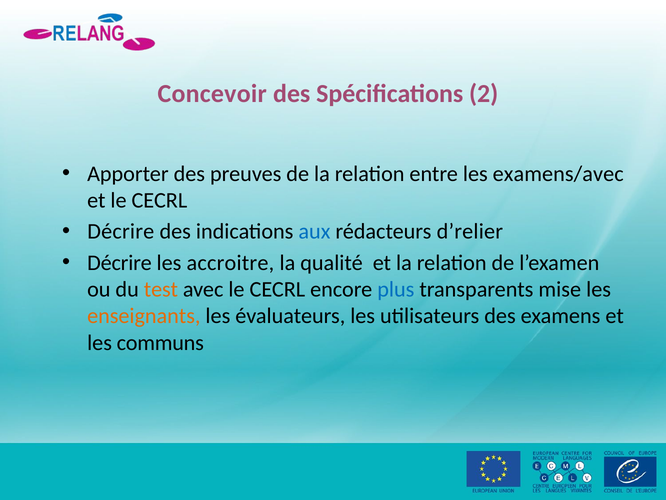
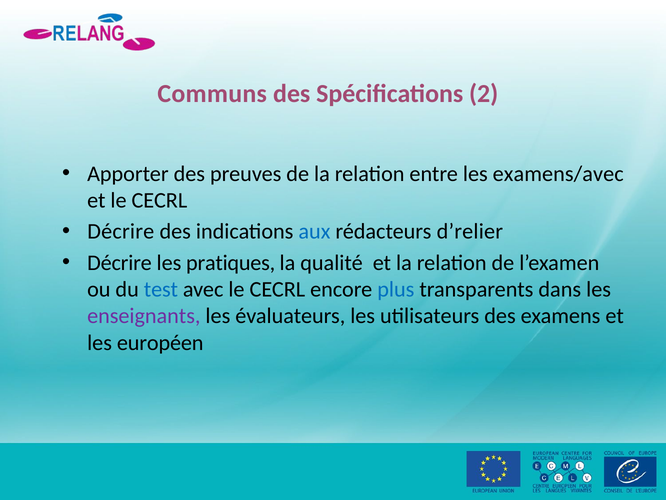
Concevoir: Concevoir -> Communs
accroitre: accroitre -> pratiques
test colour: orange -> blue
mise: mise -> dans
enseignants colour: orange -> purple
communs: communs -> européen
